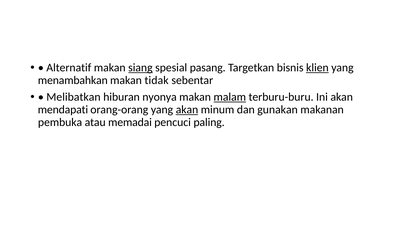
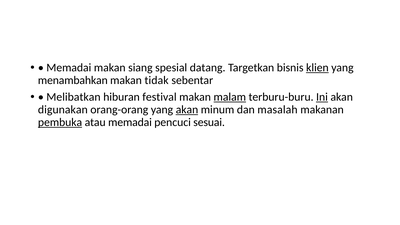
Alternatif at (69, 68): Alternatif -> Memadai
siang underline: present -> none
pasang: pasang -> datang
nyonya: nyonya -> festival
Ini underline: none -> present
mendapati: mendapati -> digunakan
gunakan: gunakan -> masalah
pembuka underline: none -> present
paling: paling -> sesuai
